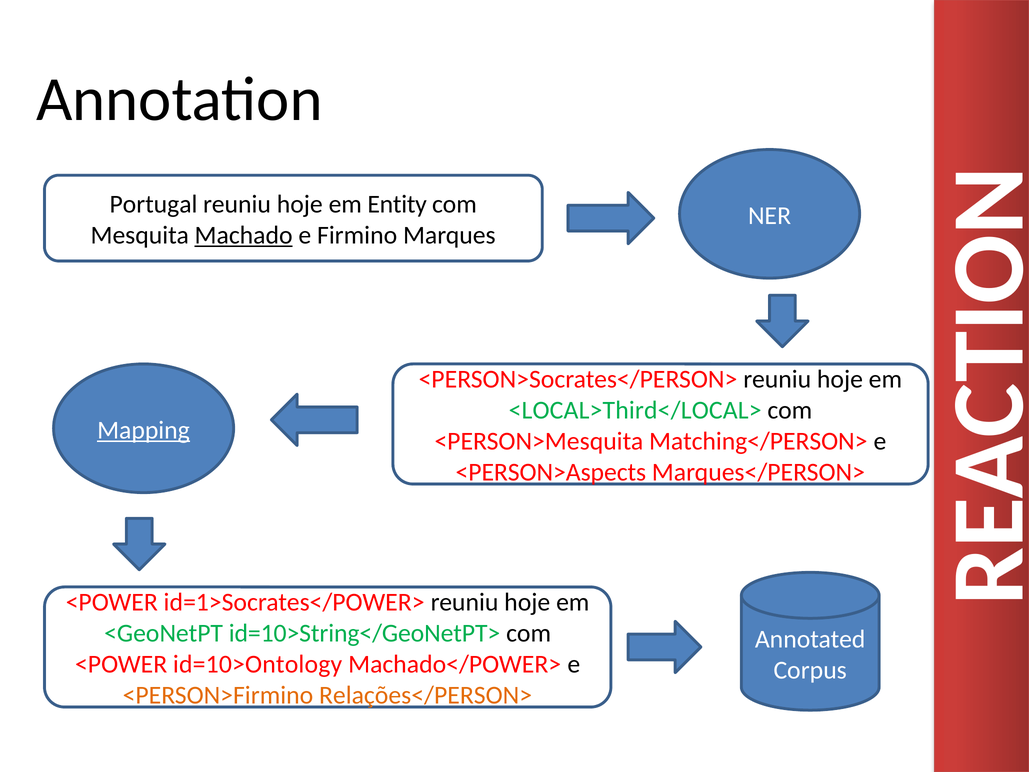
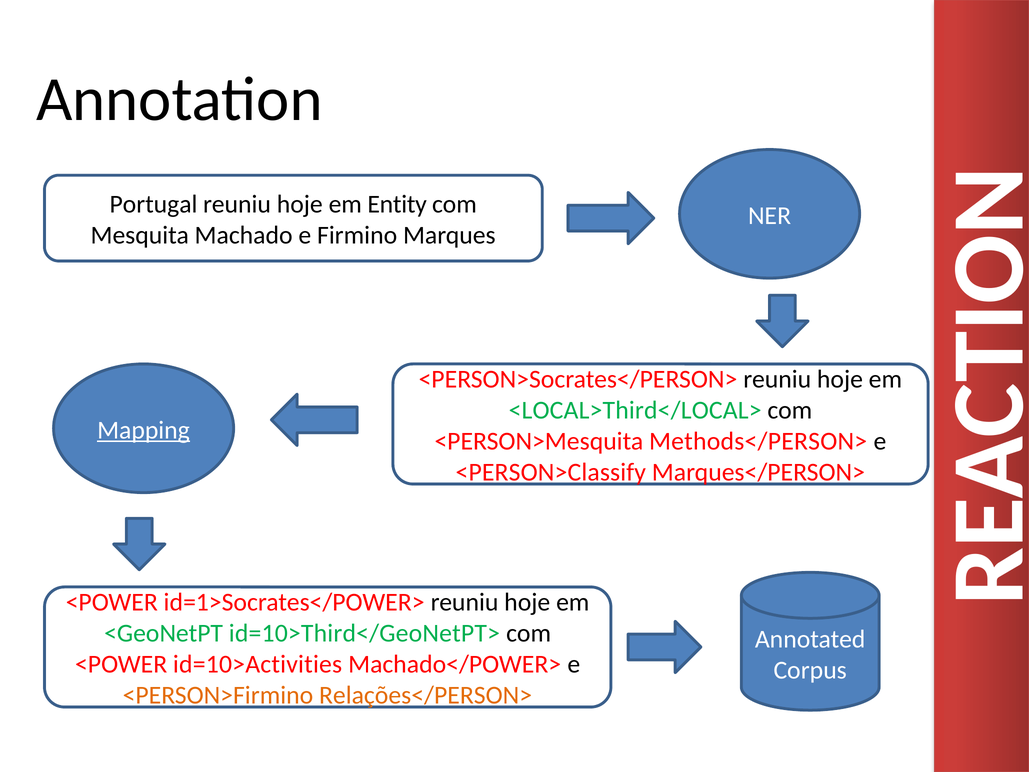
Machado underline: present -> none
Matching</PERSON>: Matching</PERSON> -> Methods</PERSON>
<PERSON>Aspects: <PERSON>Aspects -> <PERSON>Classify
id=10>String</GeoNetPT>: id=10>String</GeoNetPT> -> id=10>Third</GeoNetPT>
id=10>Ontology: id=10>Ontology -> id=10>Activities
